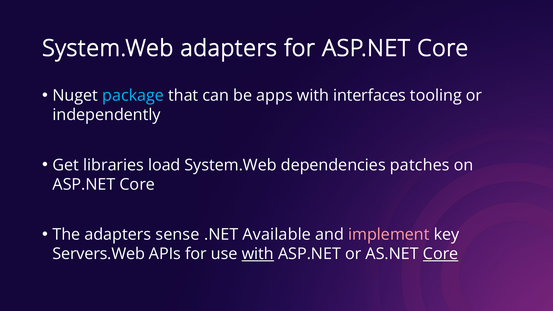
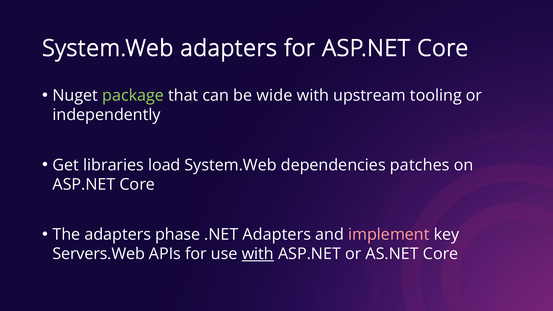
package colour: light blue -> light green
apps: apps -> wide
interfaces: interfaces -> upstream
sense: sense -> phase
.NET Available: Available -> Adapters
Core at (441, 254) underline: present -> none
